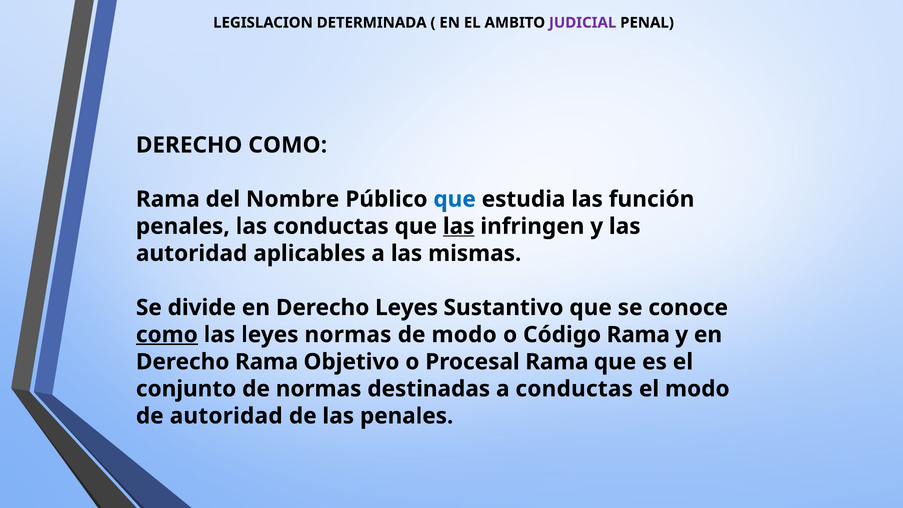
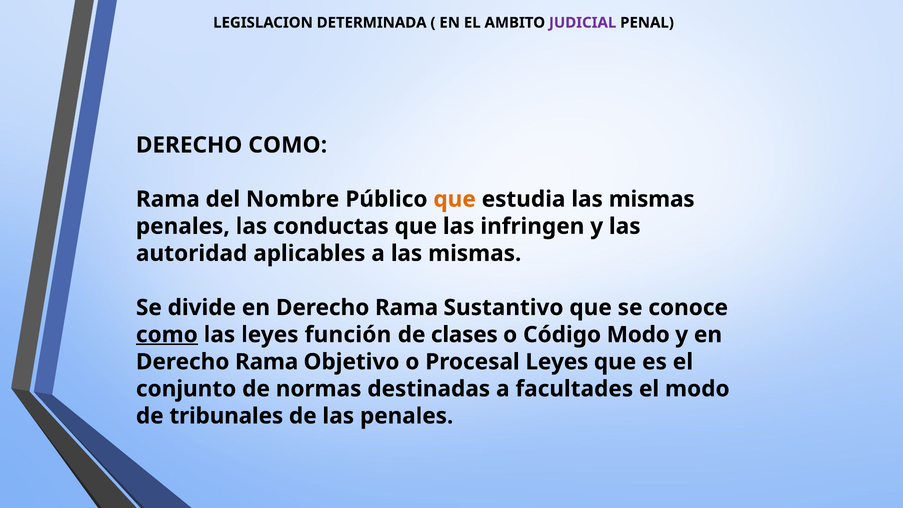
que at (455, 199) colour: blue -> orange
estudia las función: función -> mismas
las at (459, 226) underline: present -> none
divide en Derecho Leyes: Leyes -> Rama
leyes normas: normas -> función
de modo: modo -> clases
Código Rama: Rama -> Modo
Procesal Rama: Rama -> Leyes
a conductas: conductas -> facultades
de autoridad: autoridad -> tribunales
